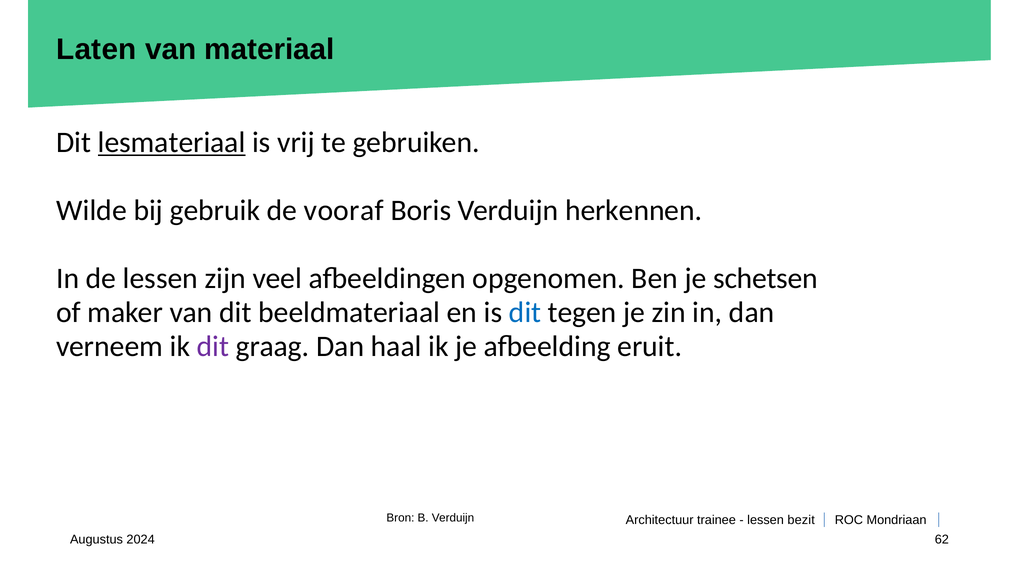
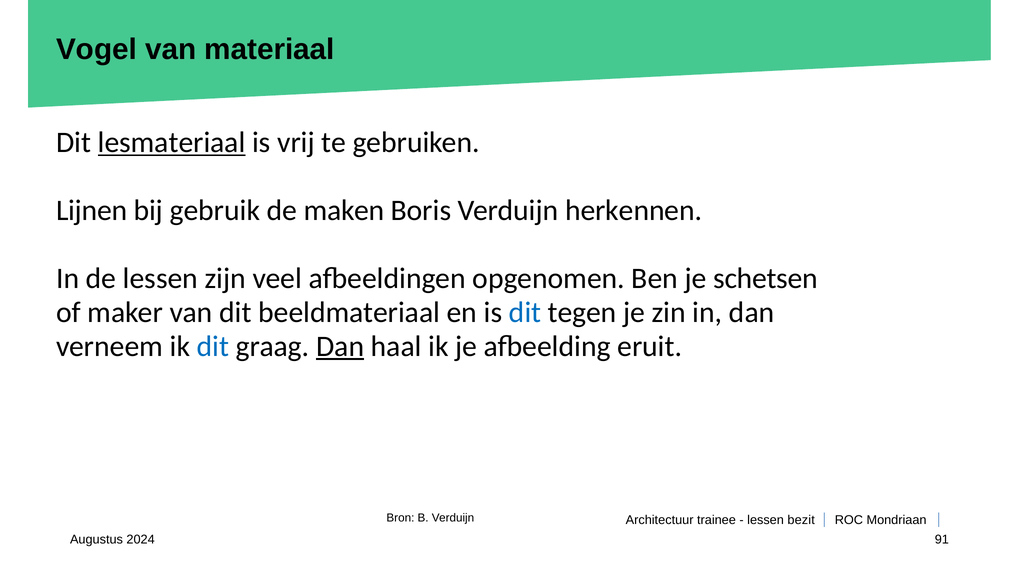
Laten: Laten -> Vogel
Wilde: Wilde -> Lijnen
vooraf: vooraf -> maken
dit at (213, 346) colour: purple -> blue
Dan at (340, 346) underline: none -> present
62: 62 -> 91
